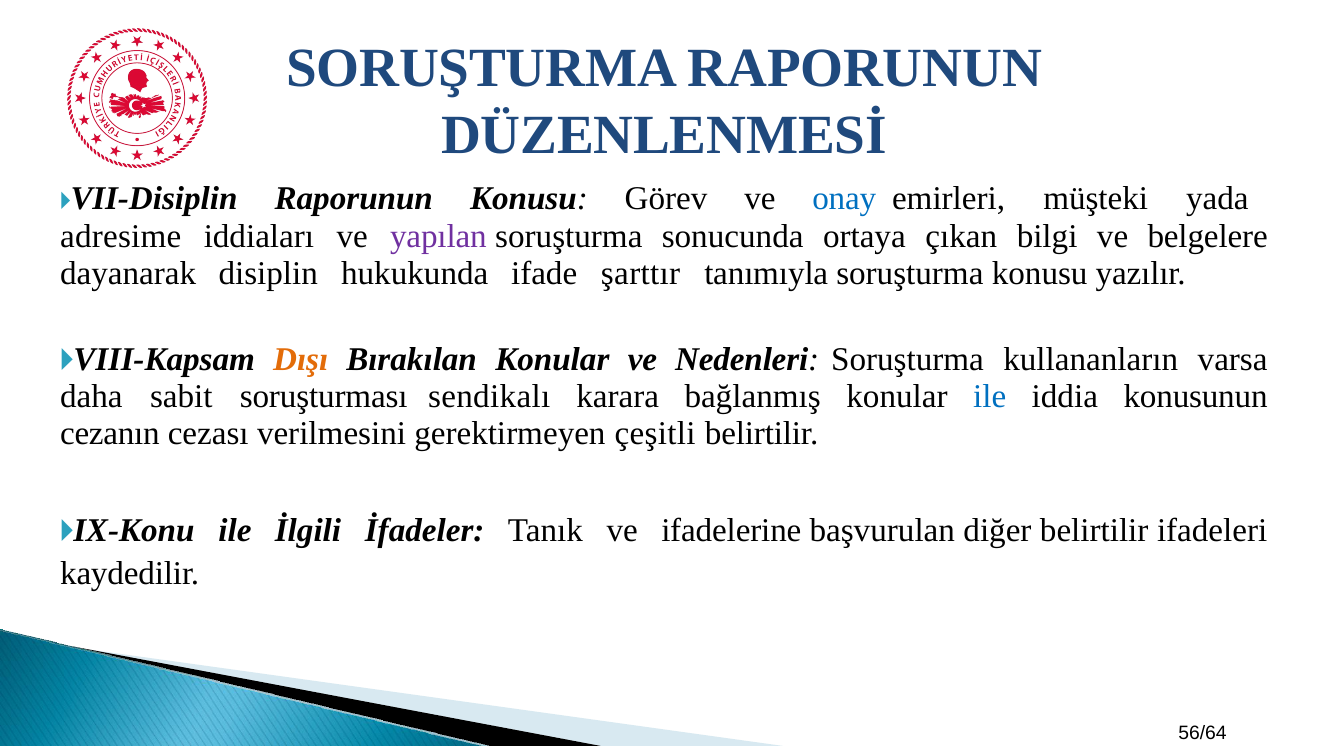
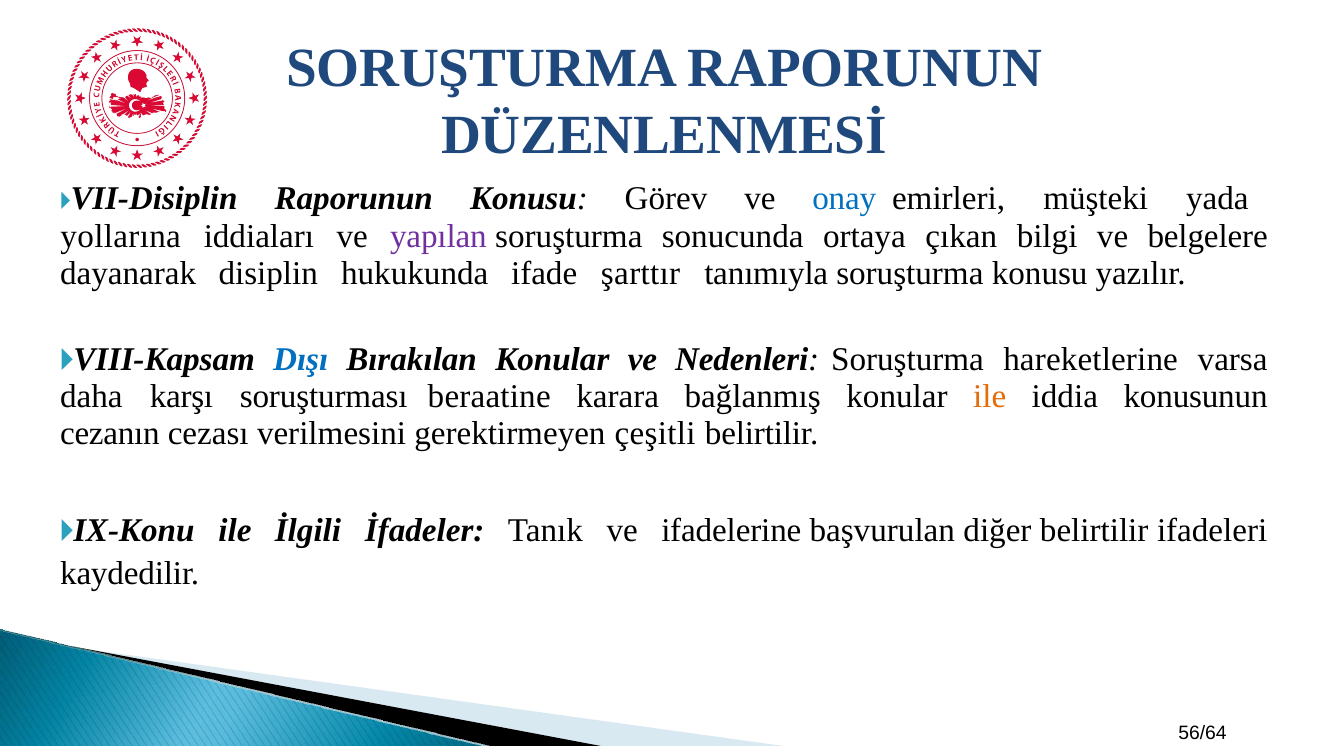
adresime: adresime -> yollarına
Dışı colour: orange -> blue
kullananların: kullananların -> hareketlerine
sabit: sabit -> karşı
sendikalı: sendikalı -> beraatine
ile at (990, 396) colour: blue -> orange
